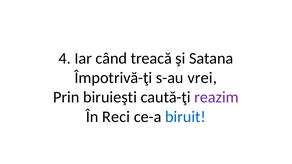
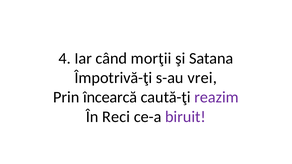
treacă: treacă -> morţii
biruieşti: biruieşti -> încearcă
biruit colour: blue -> purple
